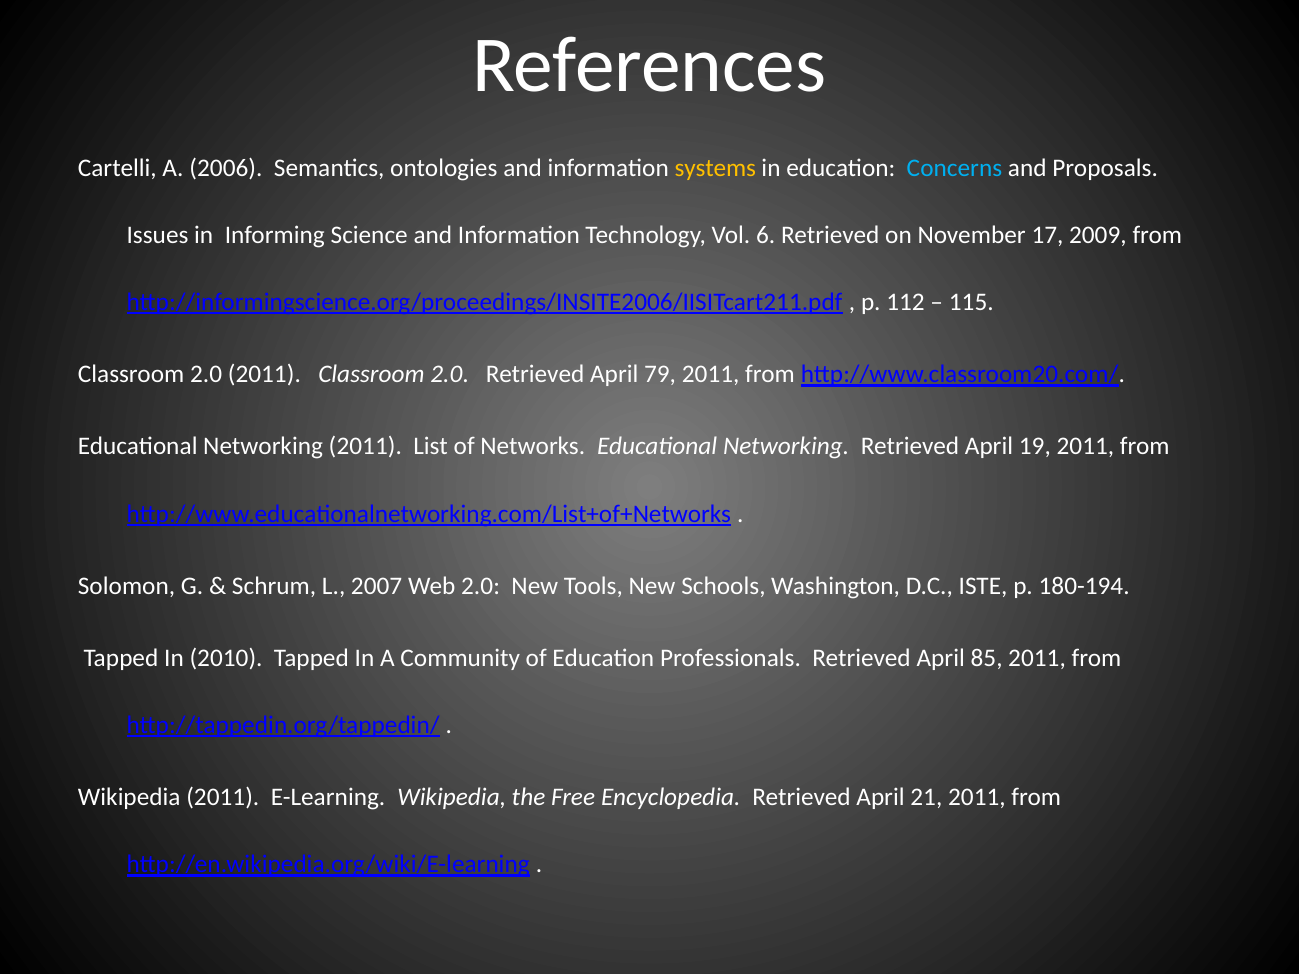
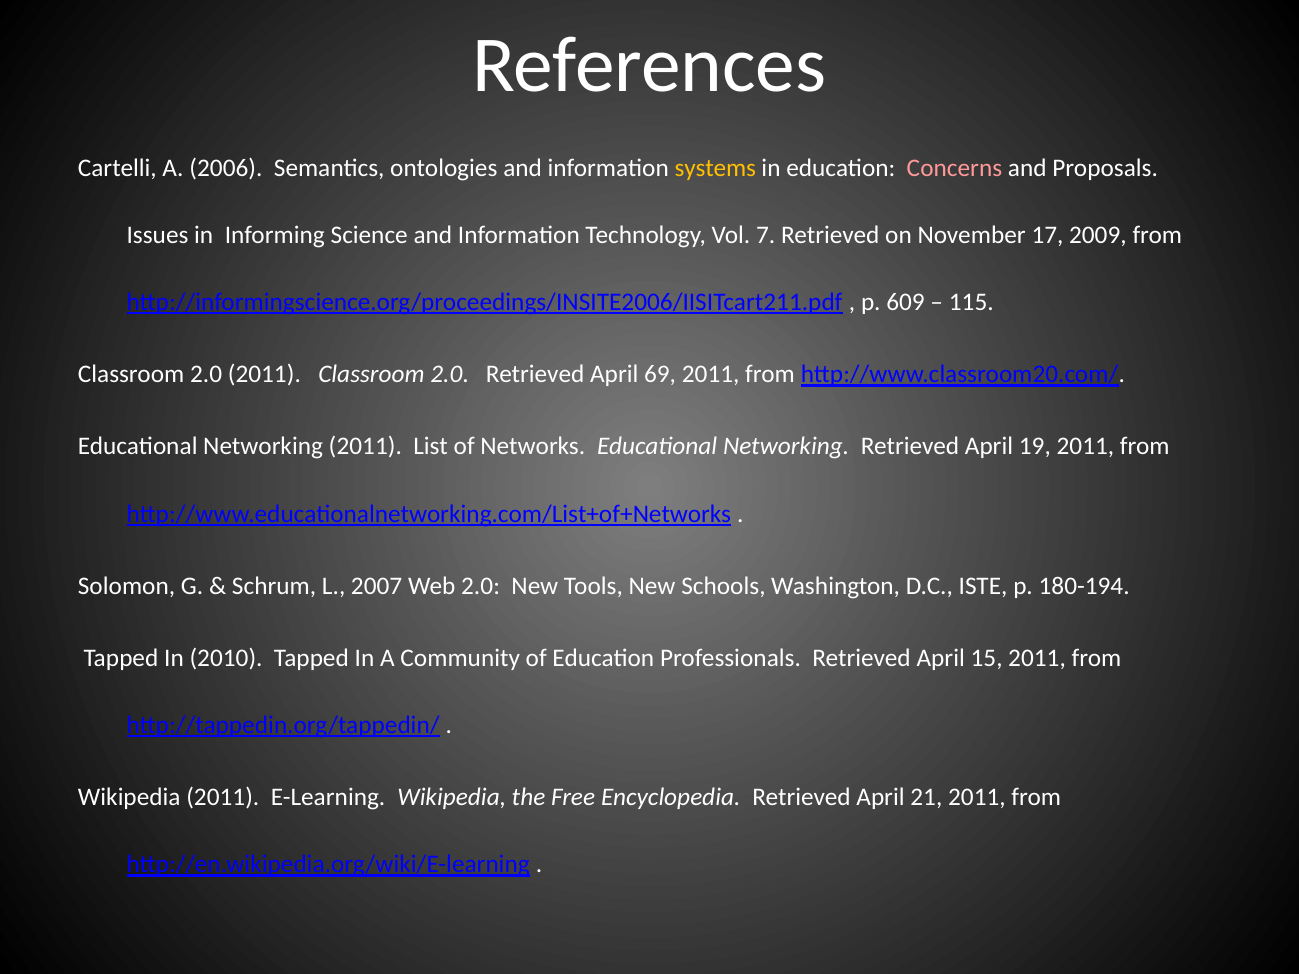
Concerns colour: light blue -> pink
6: 6 -> 7
112: 112 -> 609
79: 79 -> 69
85: 85 -> 15
